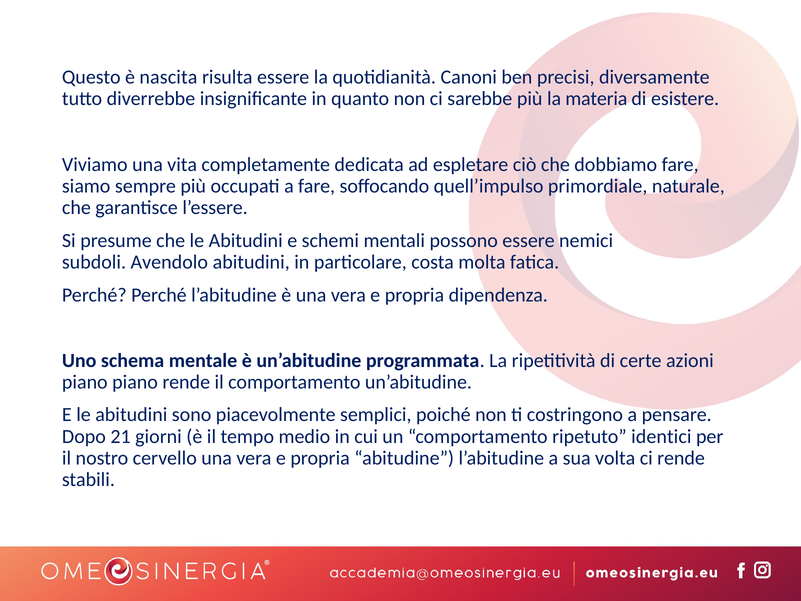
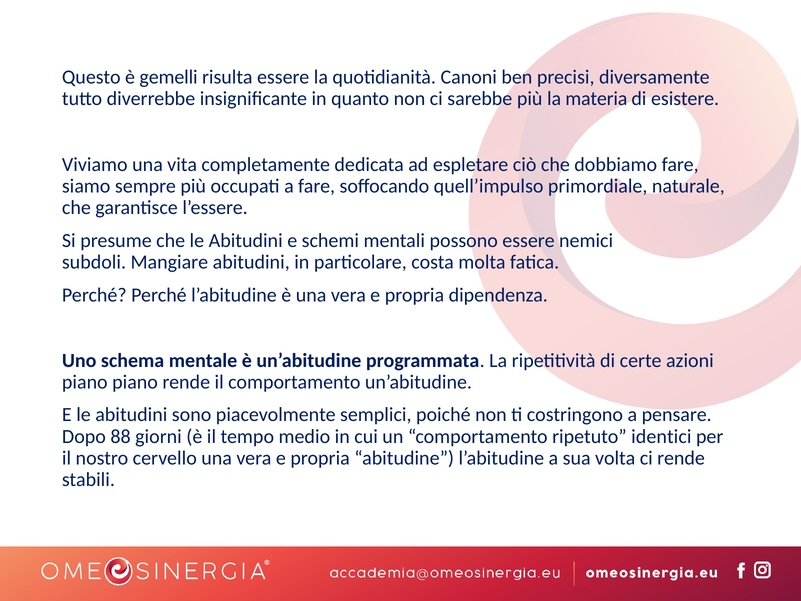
nascita: nascita -> gemelli
Avendolo: Avendolo -> Mangiare
21: 21 -> 88
